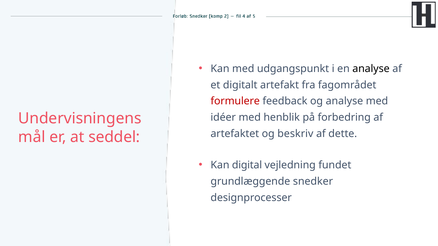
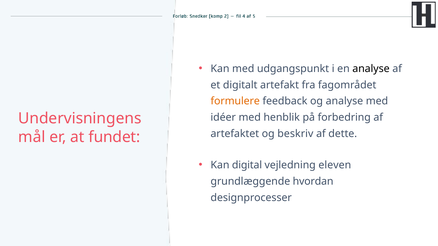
formulere colour: red -> orange
seddel: seddel -> fundet
fundet: fundet -> eleven
snedker: snedker -> hvordan
